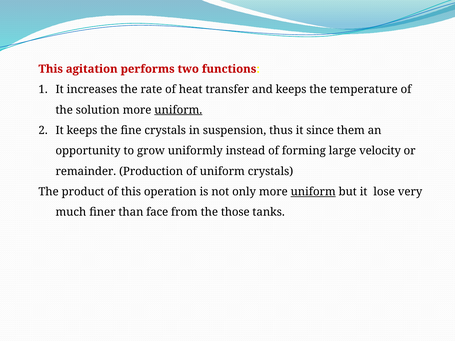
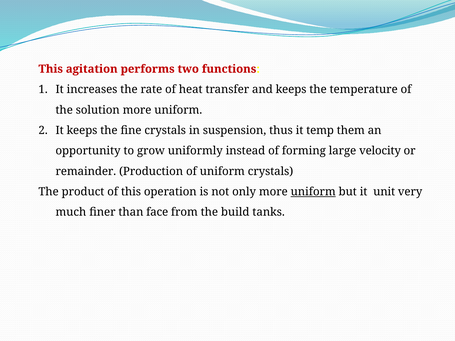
uniform at (178, 110) underline: present -> none
since: since -> temp
lose: lose -> unit
those: those -> build
